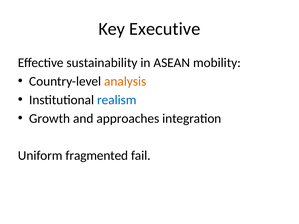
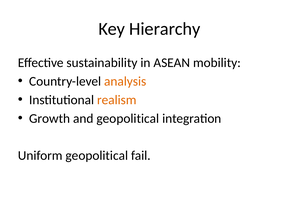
Executive: Executive -> Hierarchy
realism colour: blue -> orange
and approaches: approaches -> geopolitical
Uniform fragmented: fragmented -> geopolitical
